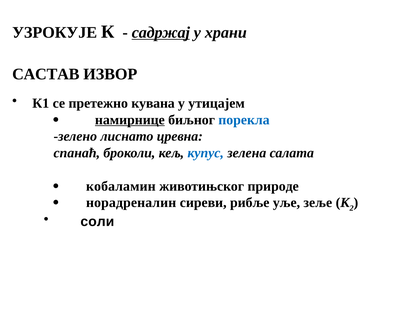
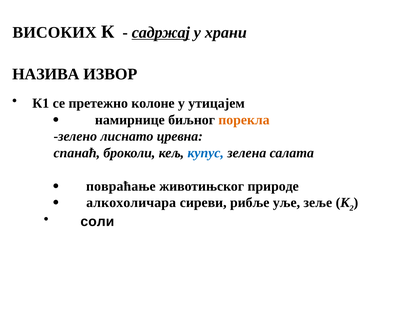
УЗРОКУЈЕ: УЗРОКУЈЕ -> ВИСОКИХ
САСТАВ: САСТАВ -> НАЗИВА
кувана: кувана -> колоне
намирнице underline: present -> none
порекла colour: blue -> orange
кобаламин: кобаламин -> повраћање
норадреналин: норадреналин -> алкохоличара
